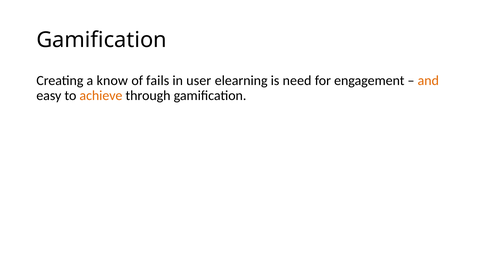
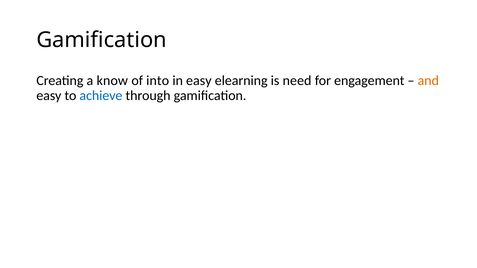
fails: fails -> into
in user: user -> easy
achieve colour: orange -> blue
